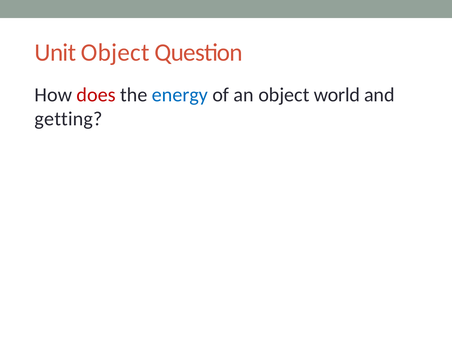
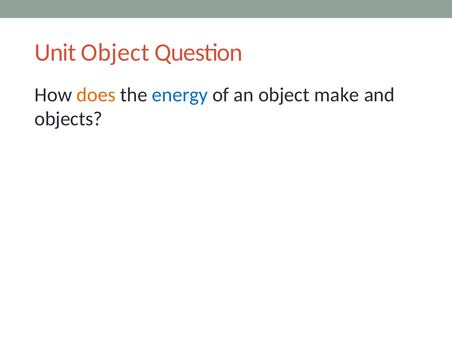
does colour: red -> orange
world: world -> make
getting: getting -> objects
